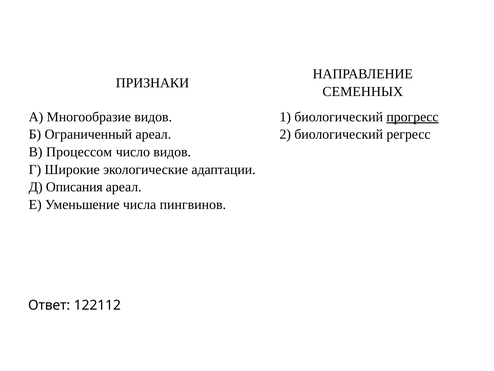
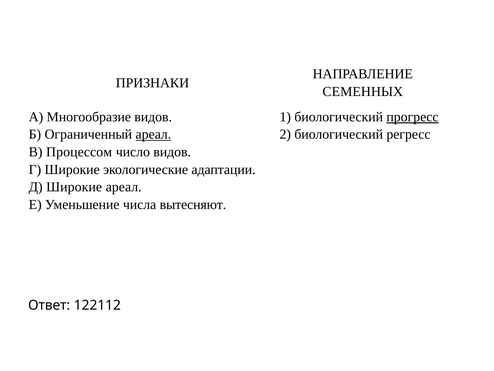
ареал at (153, 134) underline: none -> present
Д Описания: Описания -> Широкие
пингвинов: пингвинов -> вытесняют
